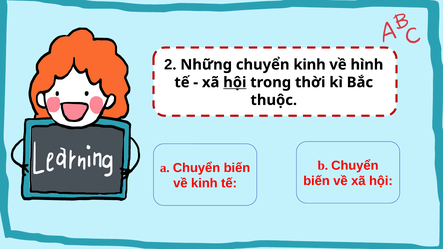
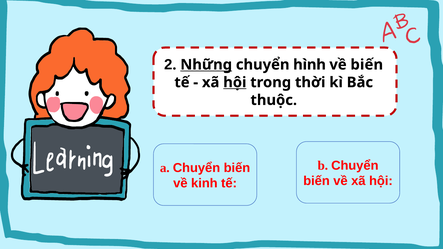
Những underline: none -> present
chuyển kinh: kinh -> hình
về hình: hình -> biến
